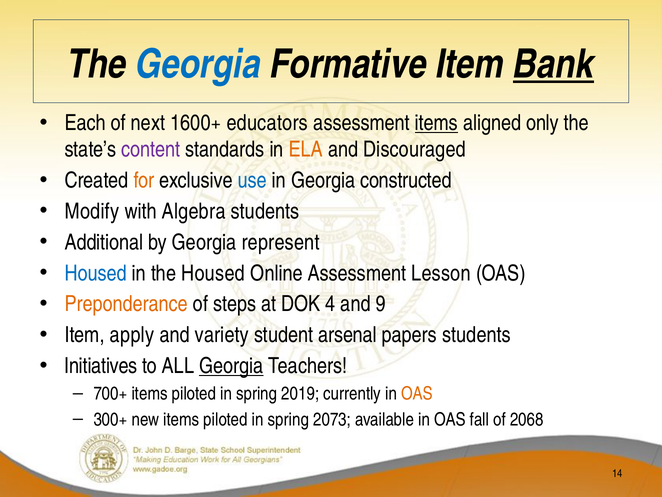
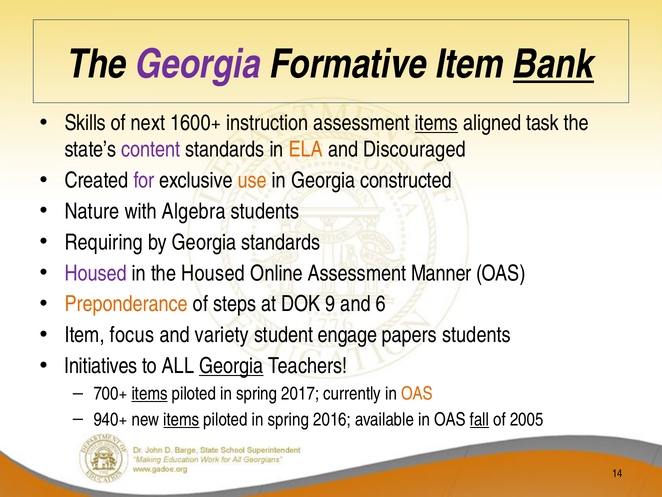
Georgia at (198, 64) colour: blue -> purple
Each: Each -> Skills
educators: educators -> instruction
only: only -> task
for colour: orange -> purple
use colour: blue -> orange
Modify: Modify -> Nature
Additional: Additional -> Requiring
Georgia represent: represent -> standards
Housed at (96, 273) colour: blue -> purple
Lesson: Lesson -> Manner
4: 4 -> 9
9: 9 -> 6
apply: apply -> focus
arsenal: arsenal -> engage
items at (150, 393) underline: none -> present
2019: 2019 -> 2017
300+: 300+ -> 940+
items at (181, 419) underline: none -> present
2073: 2073 -> 2016
fall underline: none -> present
2068: 2068 -> 2005
